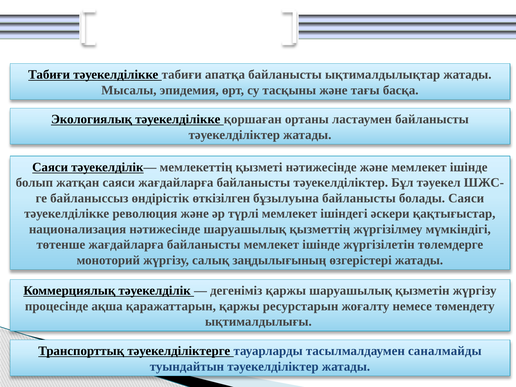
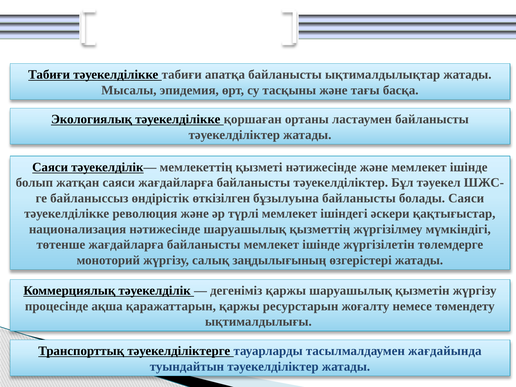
саналмайды: саналмайды -> жағдайында
